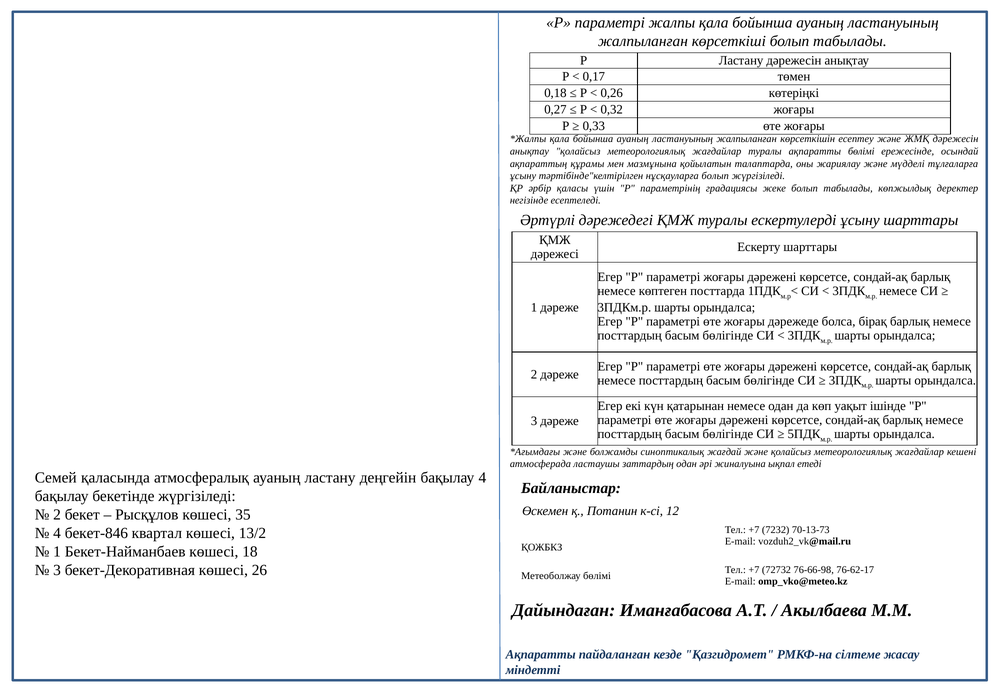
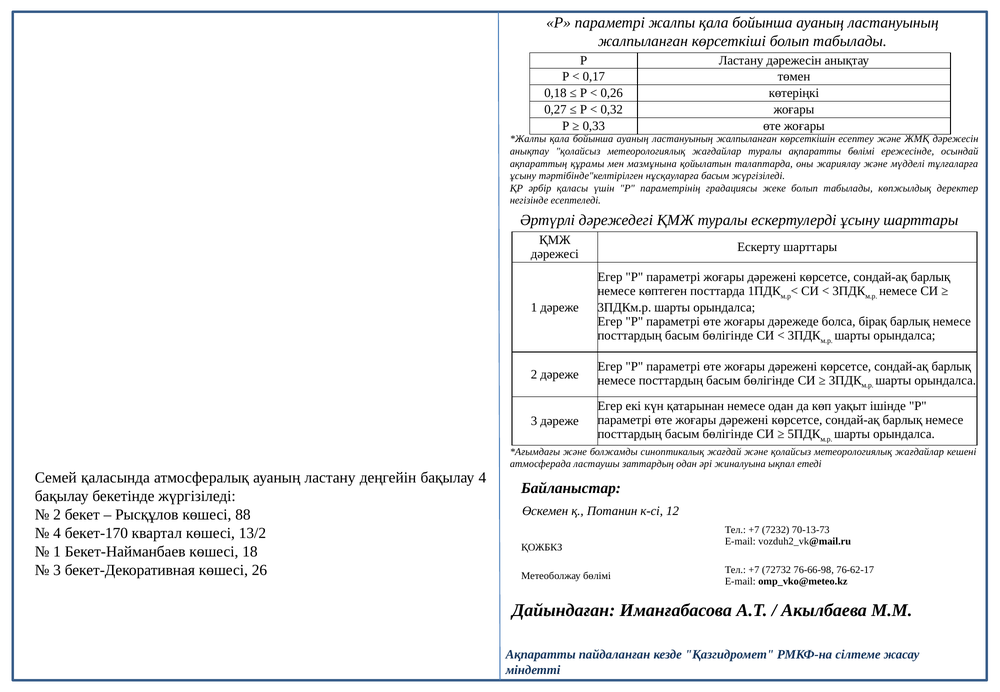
нұсқауларға болып: болып -> басым
35: 35 -> 88
бекет-846: бекет-846 -> бекет-170
